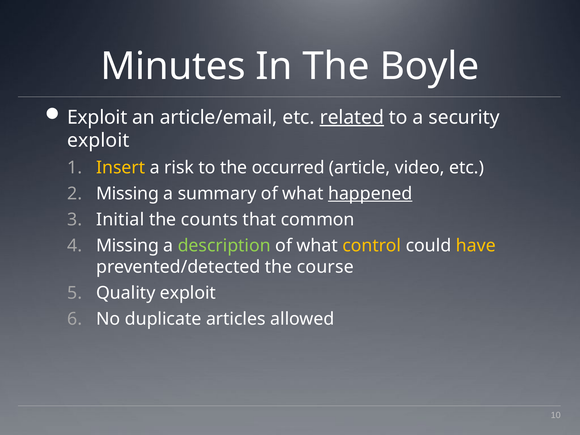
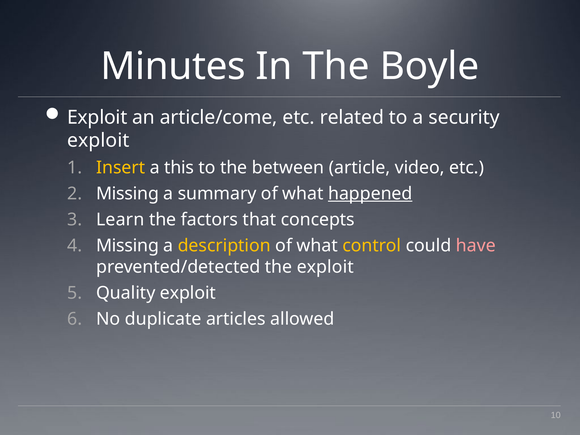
article/email: article/email -> article/come
related underline: present -> none
risk: risk -> this
occurred: occurred -> between
Initial: Initial -> Learn
counts: counts -> factors
common: common -> concepts
description colour: light green -> yellow
have colour: yellow -> pink
the course: course -> exploit
